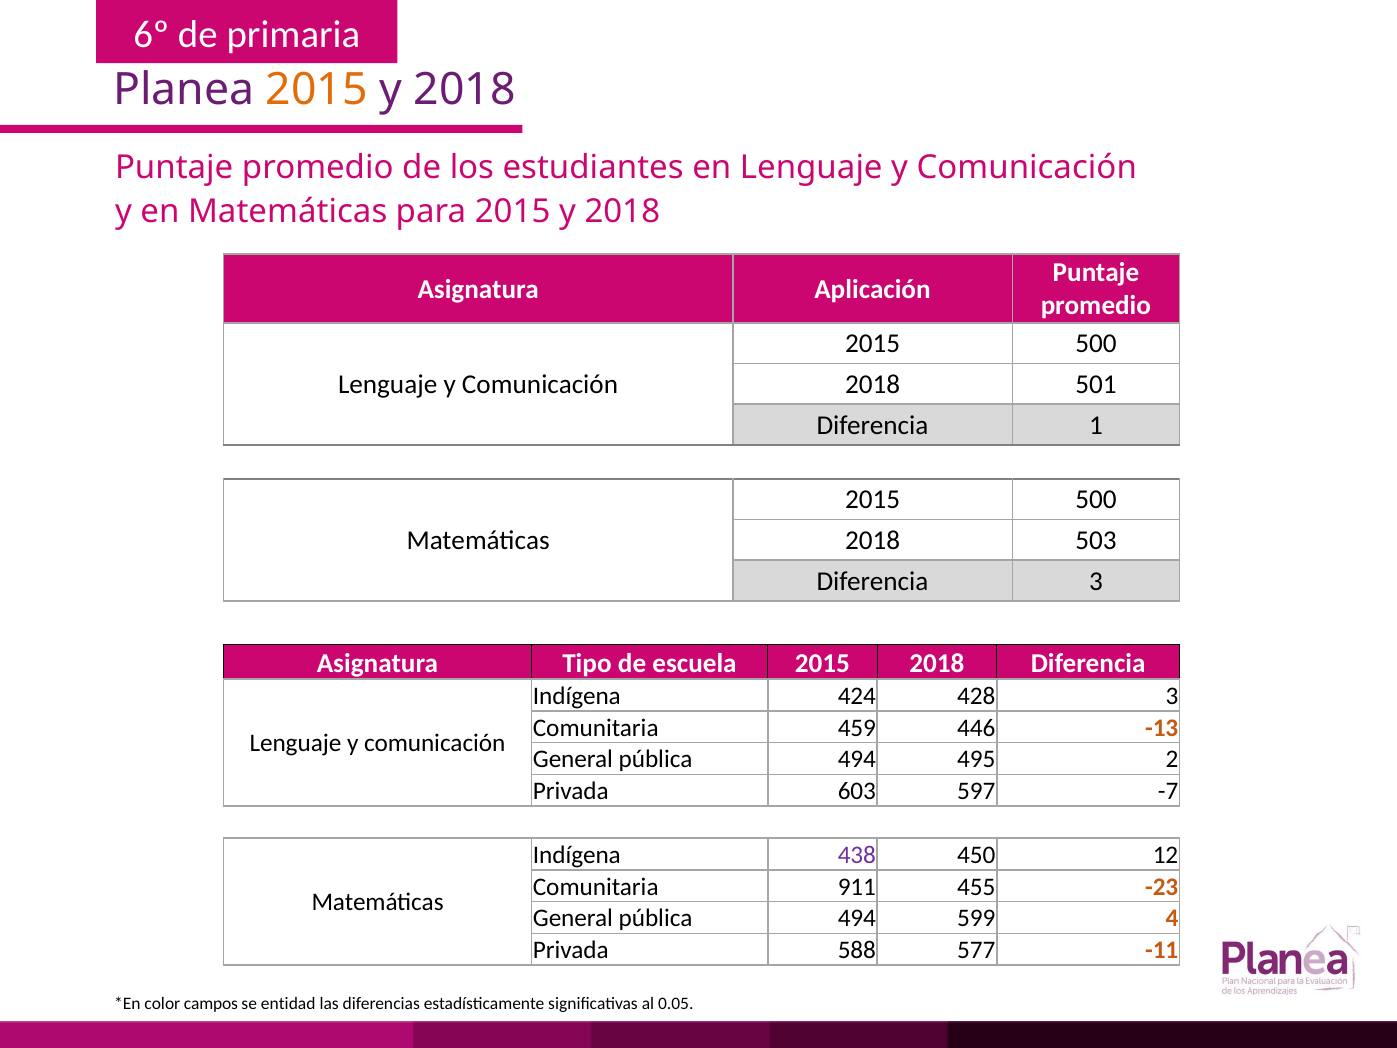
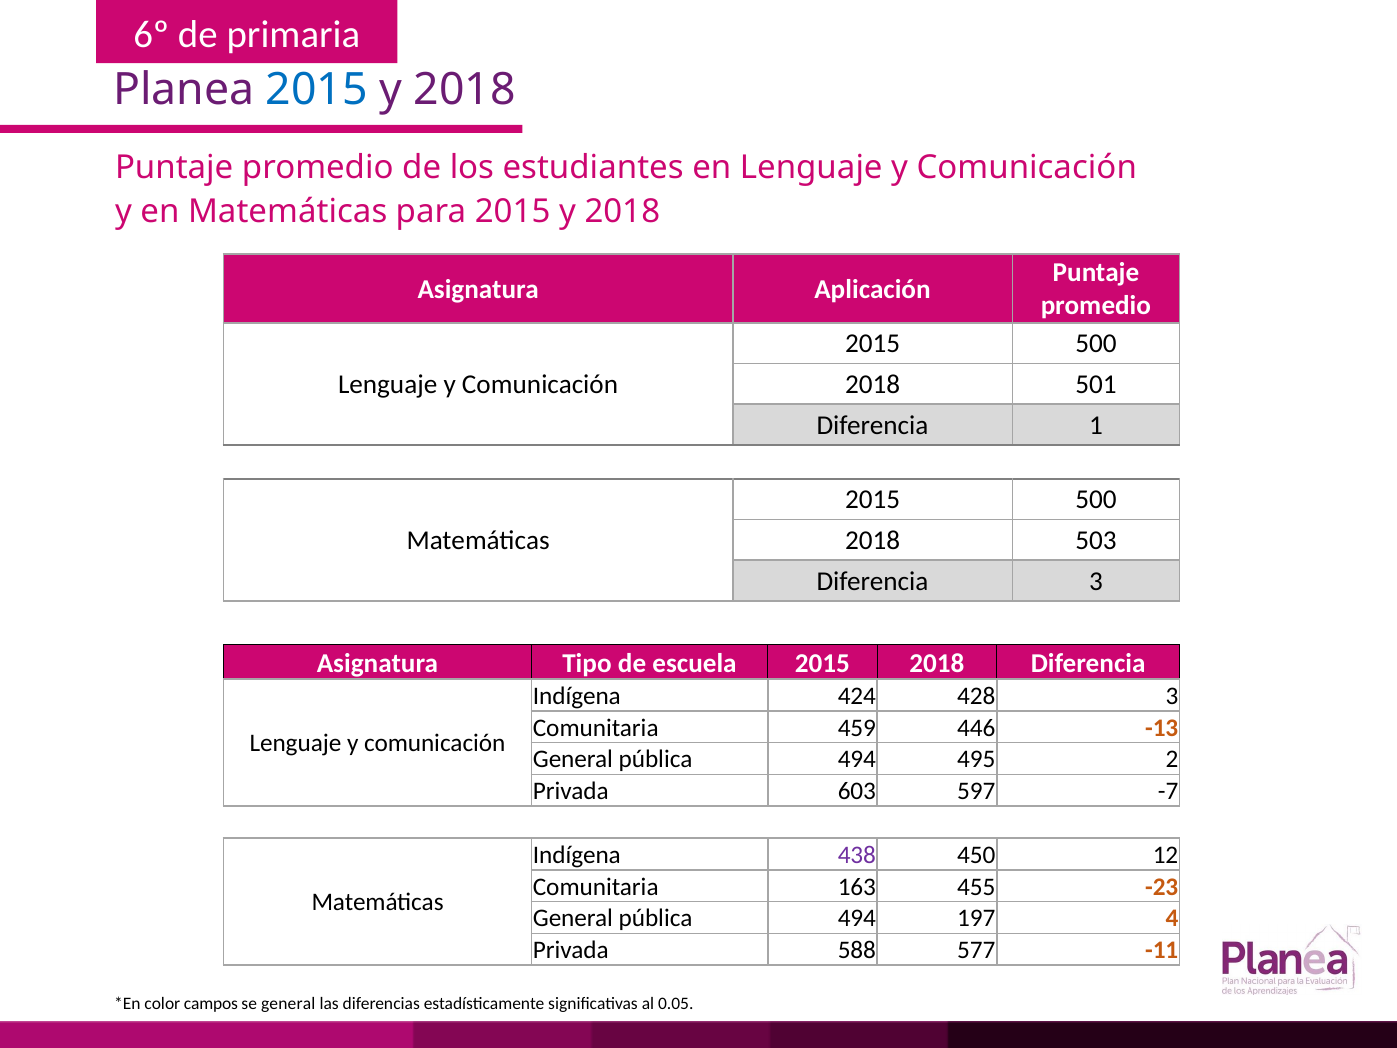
2015 at (317, 90) colour: orange -> blue
911: 911 -> 163
599: 599 -> 197
se entidad: entidad -> general
